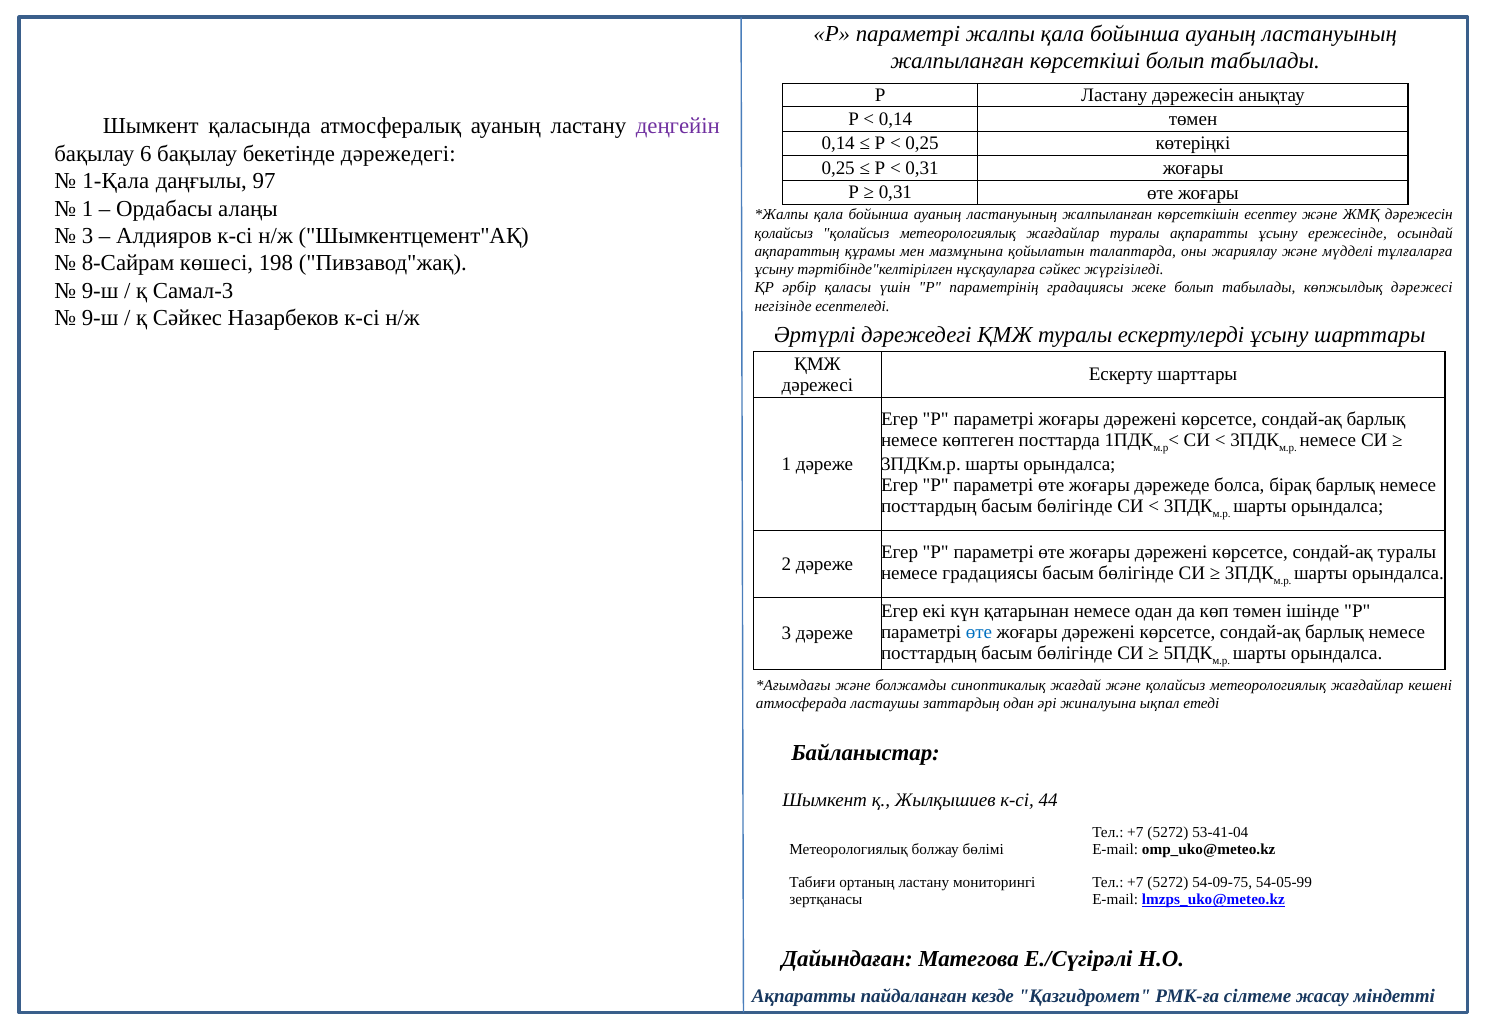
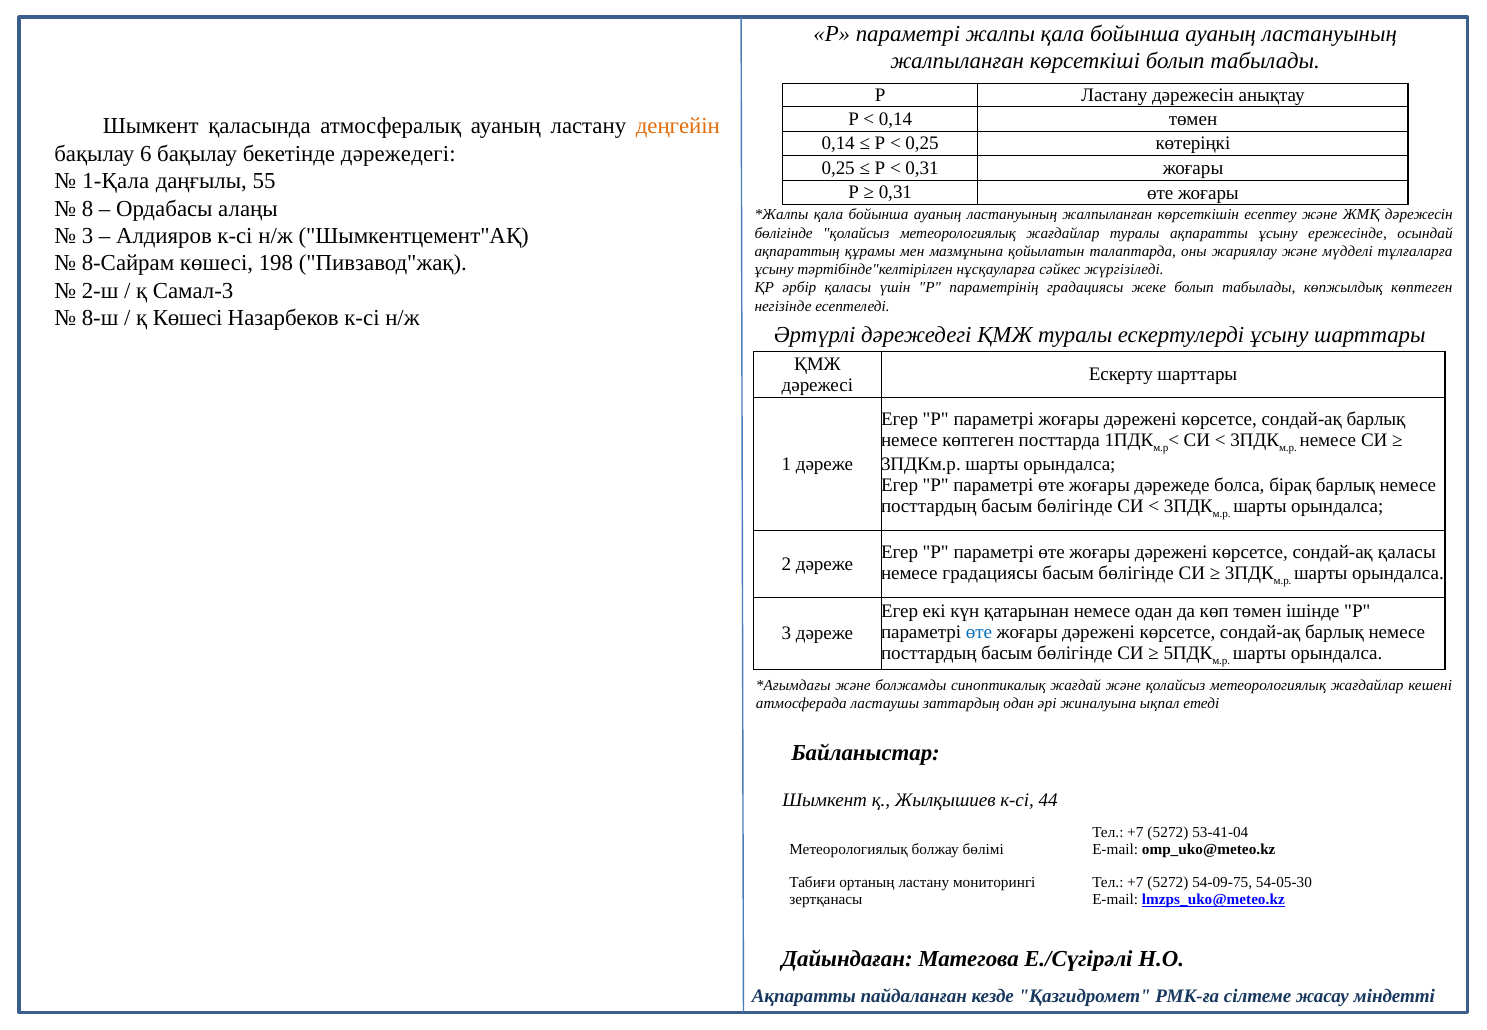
деңгейін colour: purple -> orange
97: 97 -> 55
1 at (88, 208): 1 -> 8
қолайсыз at (784, 233): қолайсыз -> бөлігінде
9-ш at (100, 291): 9-ш -> 2-ш
көпжылдық дәрежесі: дәрежесі -> көптеген
9-ш at (100, 318): 9-ш -> 8-ш
қ Сәйкес: Сәйкес -> Көшесі
сондай-ақ туралы: туралы -> қаласы
54-05-99: 54-05-99 -> 54-05-30
